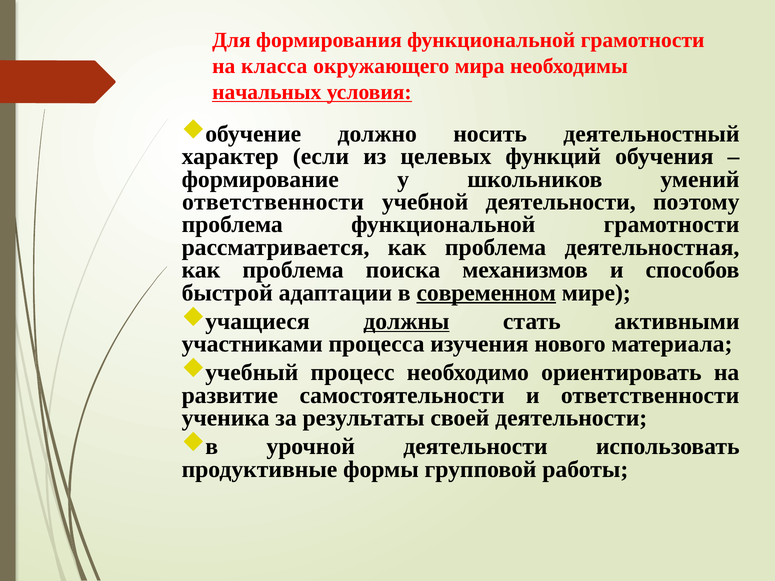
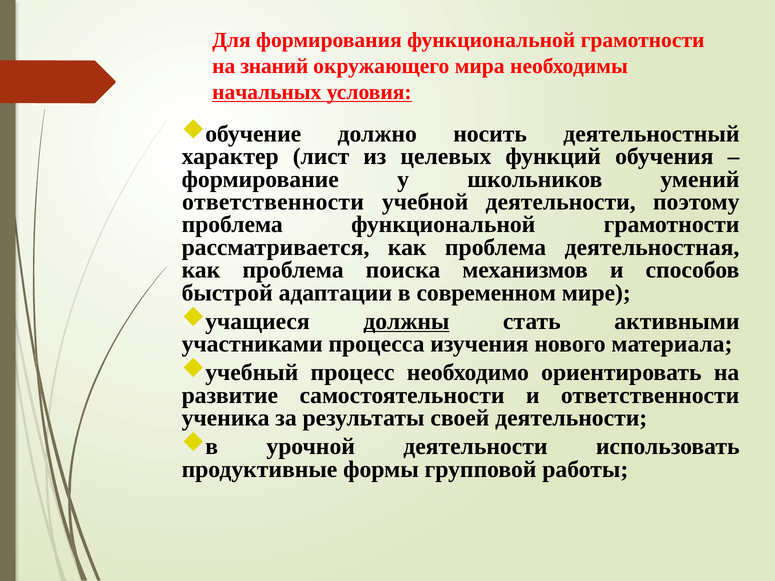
класса: класса -> знаний
если: если -> лист
современном underline: present -> none
